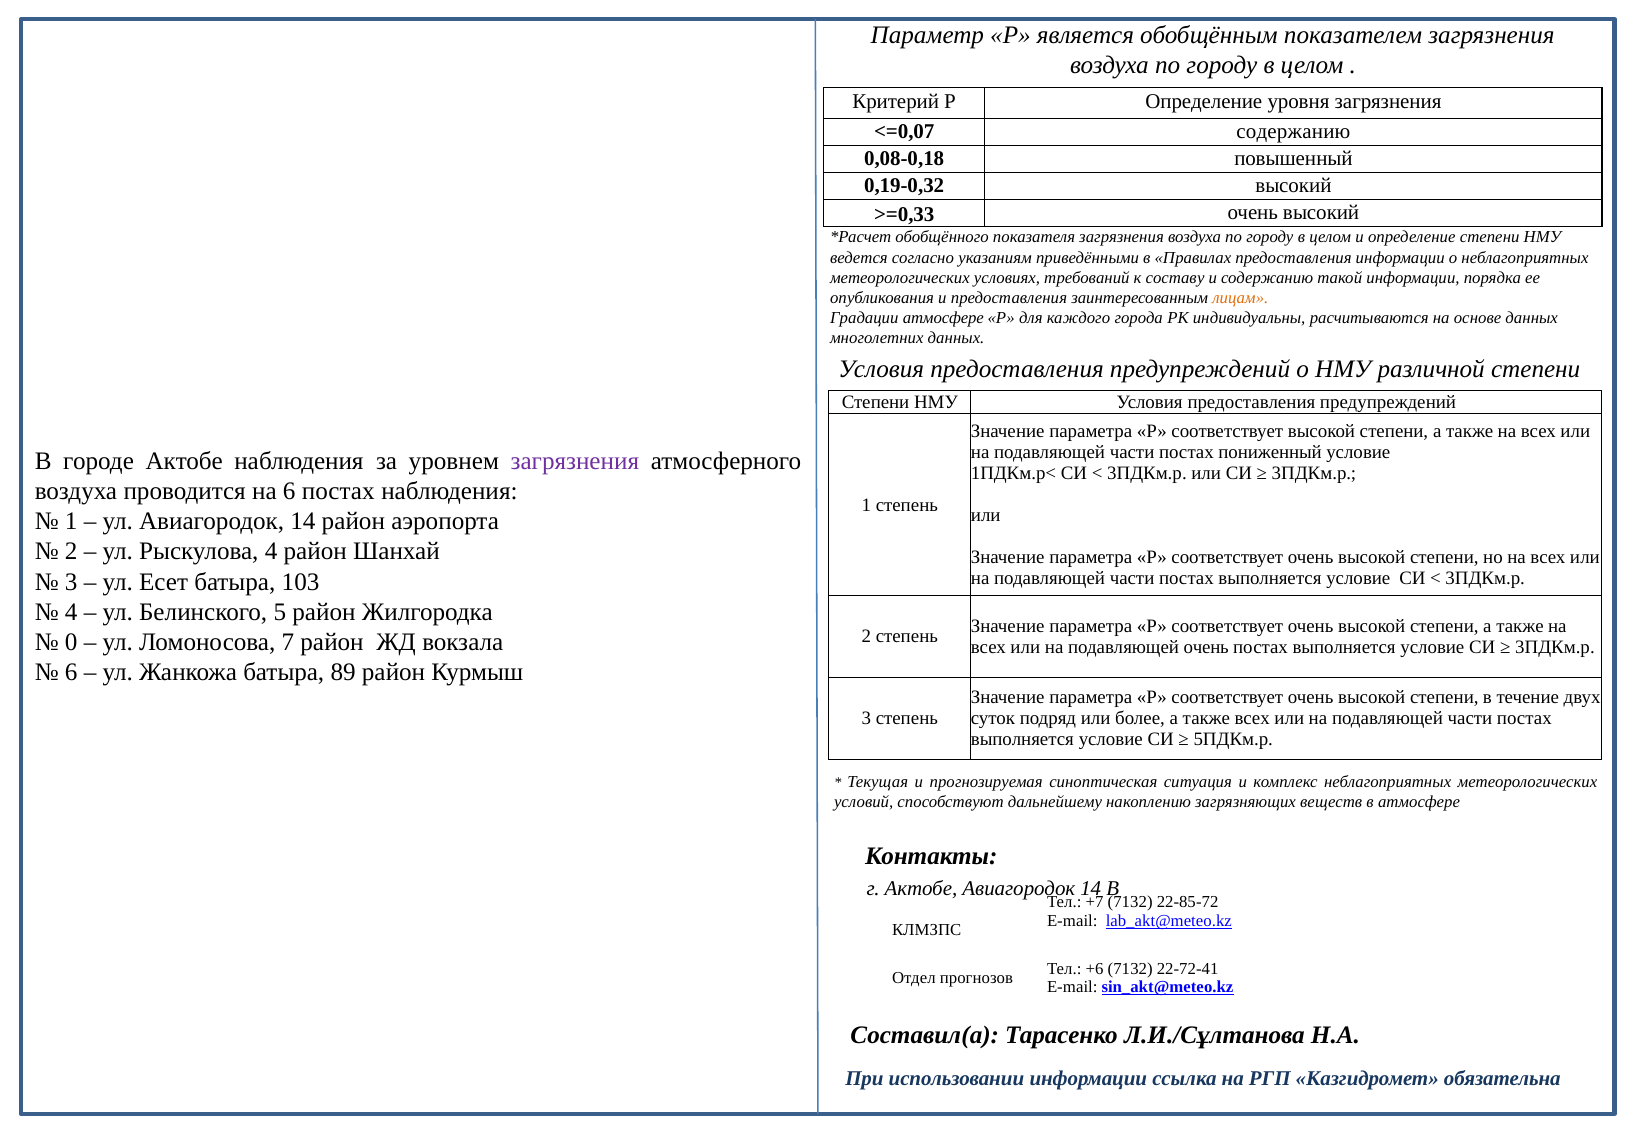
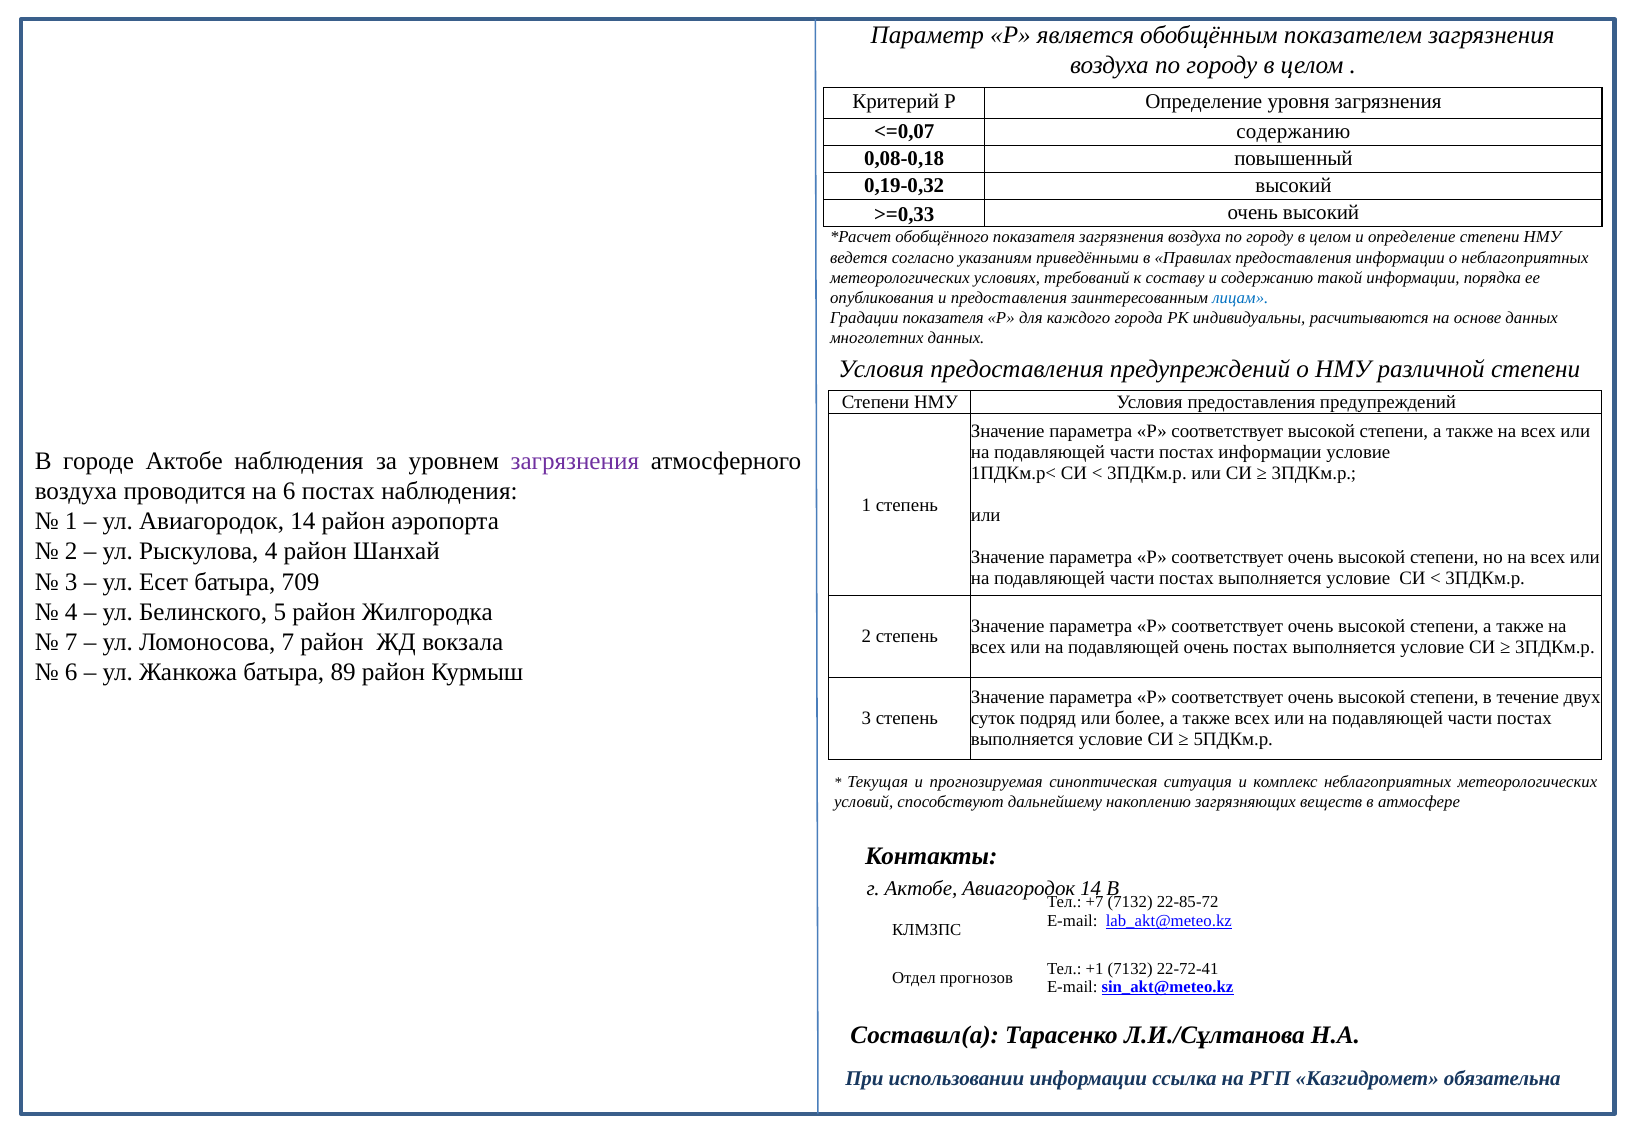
лицам colour: orange -> blue
Градации атмосфере: атмосфере -> показателя
постах пониженный: пониженный -> информации
103: 103 -> 709
0 at (71, 642): 0 -> 7
+6: +6 -> +1
